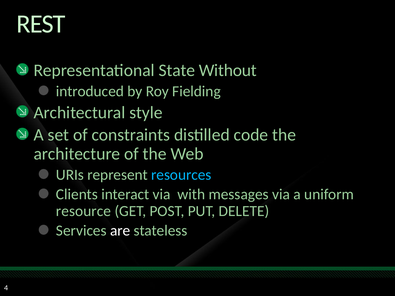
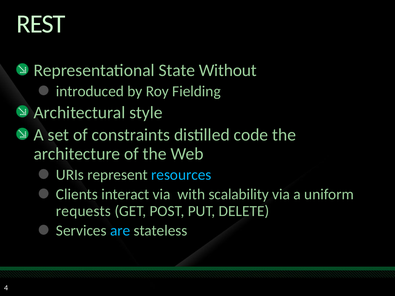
messages: messages -> scalability
resource: resource -> requests
are colour: white -> light blue
